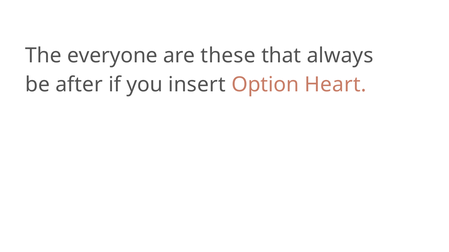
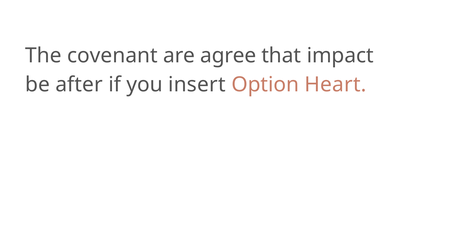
everyone: everyone -> covenant
these: these -> agree
always: always -> impact
